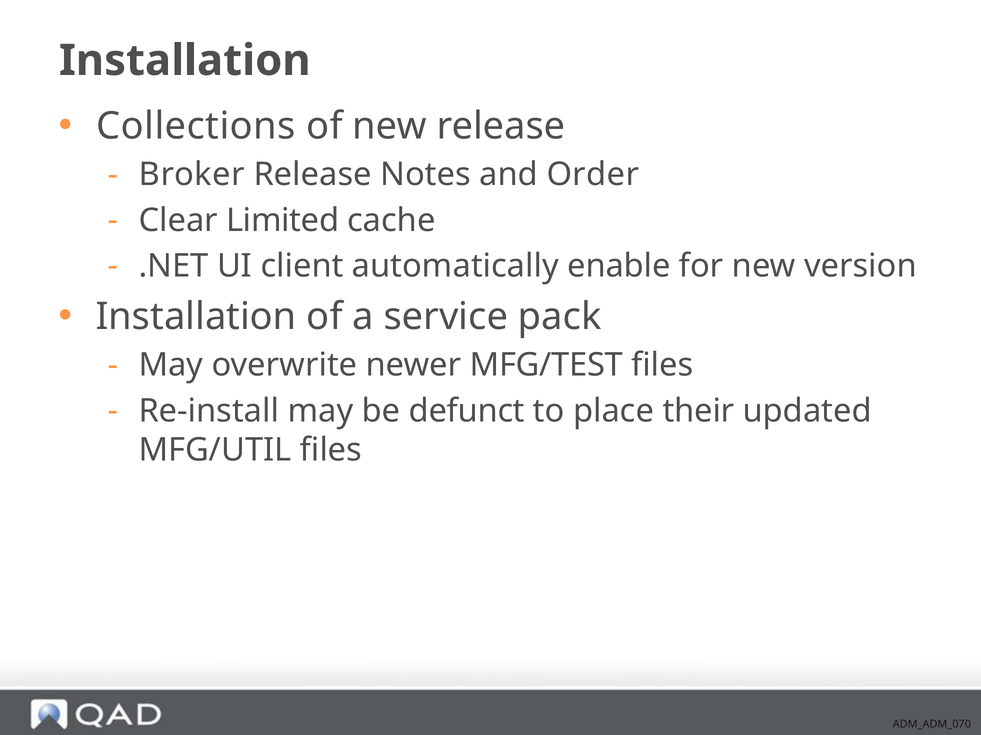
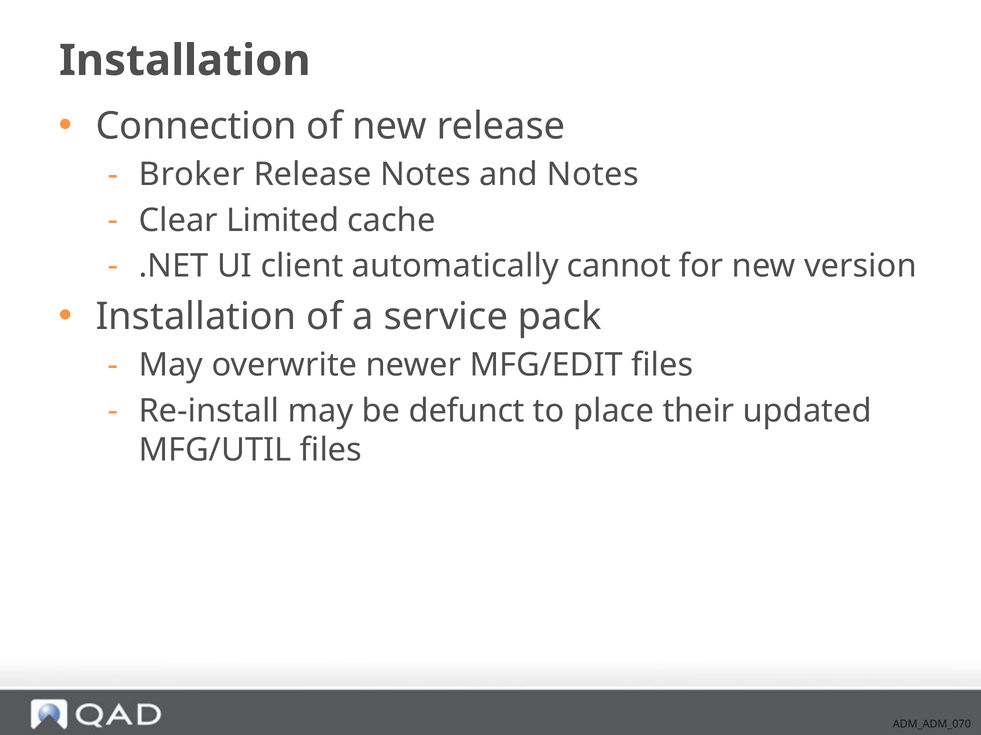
Collections: Collections -> Connection
and Order: Order -> Notes
enable: enable -> cannot
MFG/TEST: MFG/TEST -> MFG/EDIT
